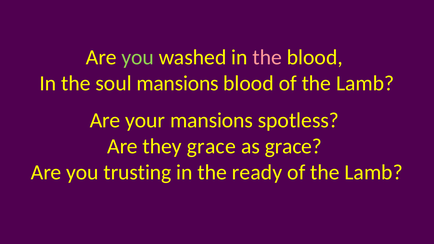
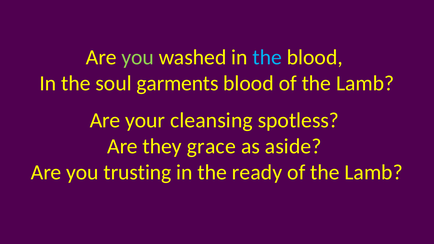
the at (267, 57) colour: pink -> light blue
soul mansions: mansions -> garments
your mansions: mansions -> cleansing
as grace: grace -> aside
